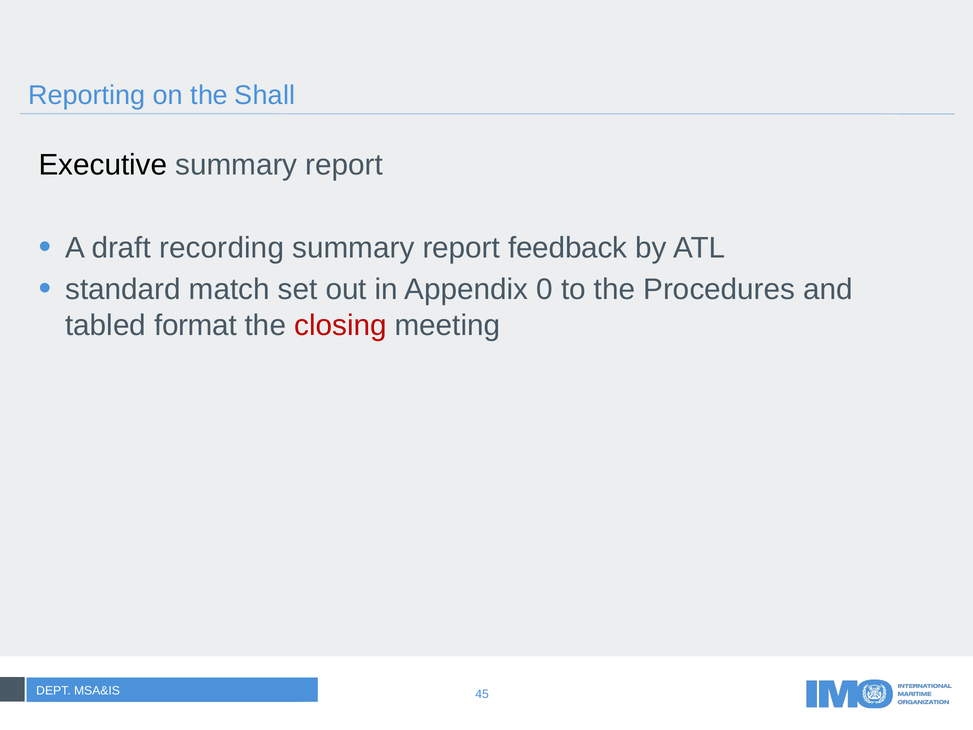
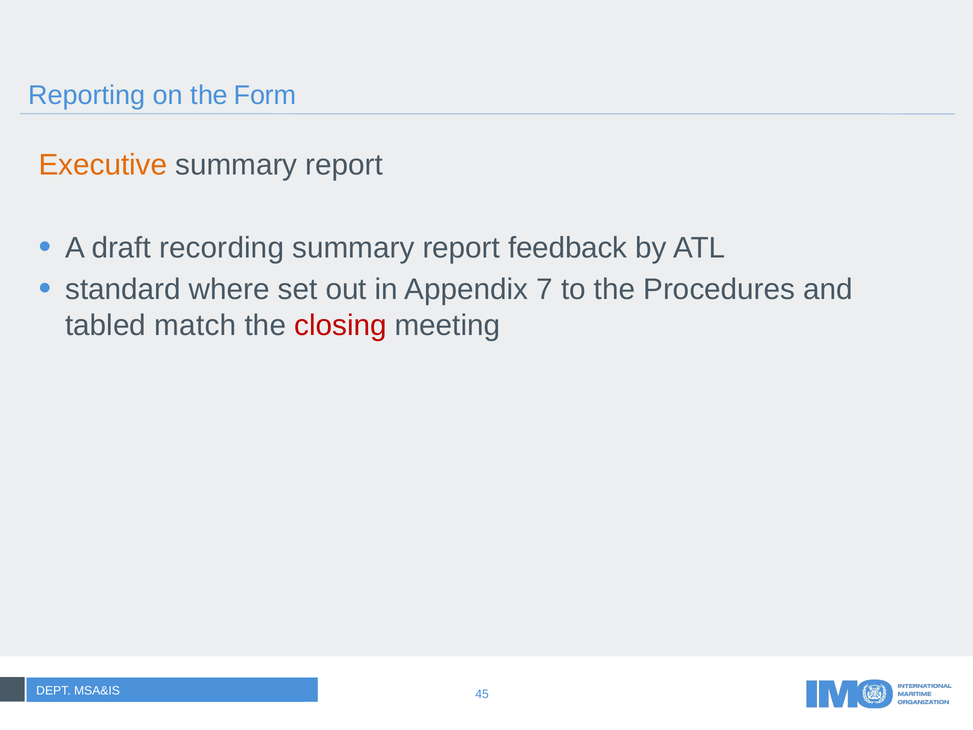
Shall: Shall -> Form
Executive colour: black -> orange
match: match -> where
0: 0 -> 7
format: format -> match
